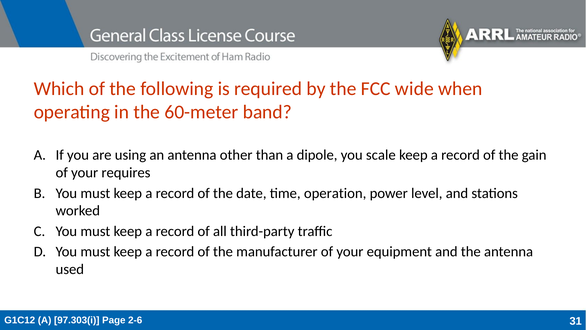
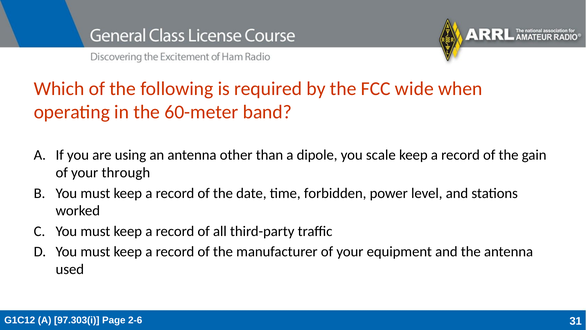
requires: requires -> through
operation: operation -> forbidden
